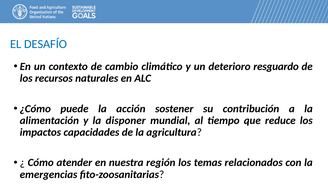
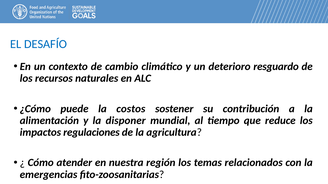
acción: acción -> costos
capacidades: capacidades -> regulaciones
